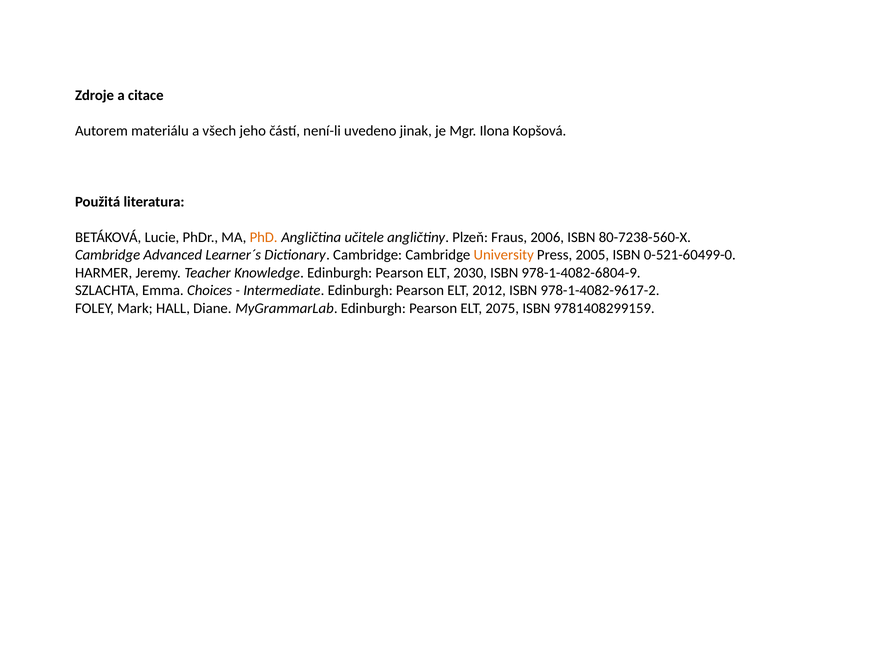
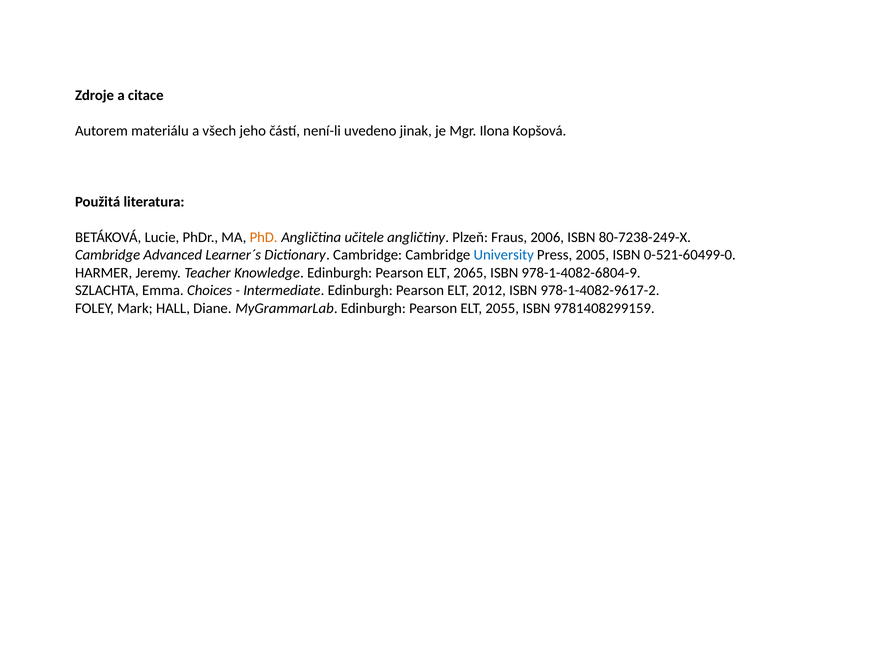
80-7238-560-X: 80-7238-560-X -> 80-7238-249-X
University colour: orange -> blue
2030: 2030 -> 2065
2075: 2075 -> 2055
